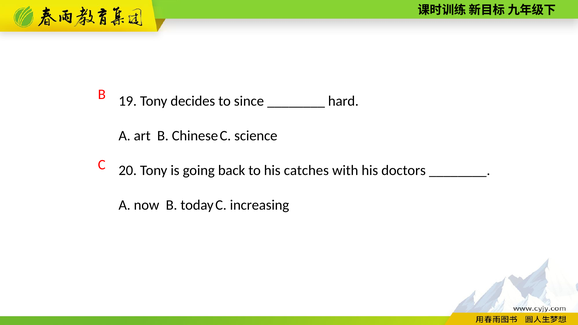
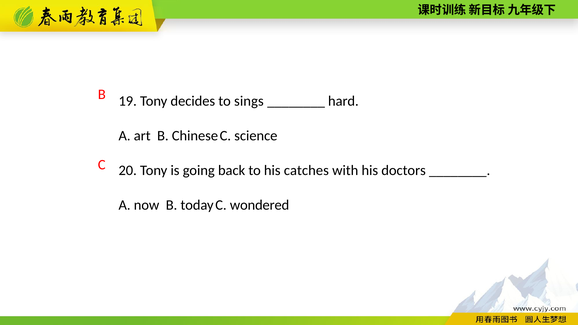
since: since -> sings
increasing: increasing -> wondered
